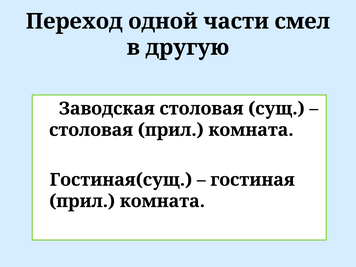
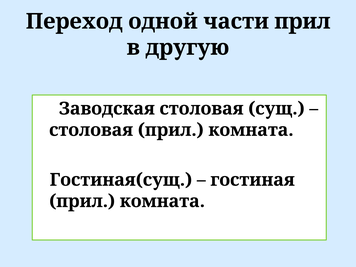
части смел: смел -> прил
